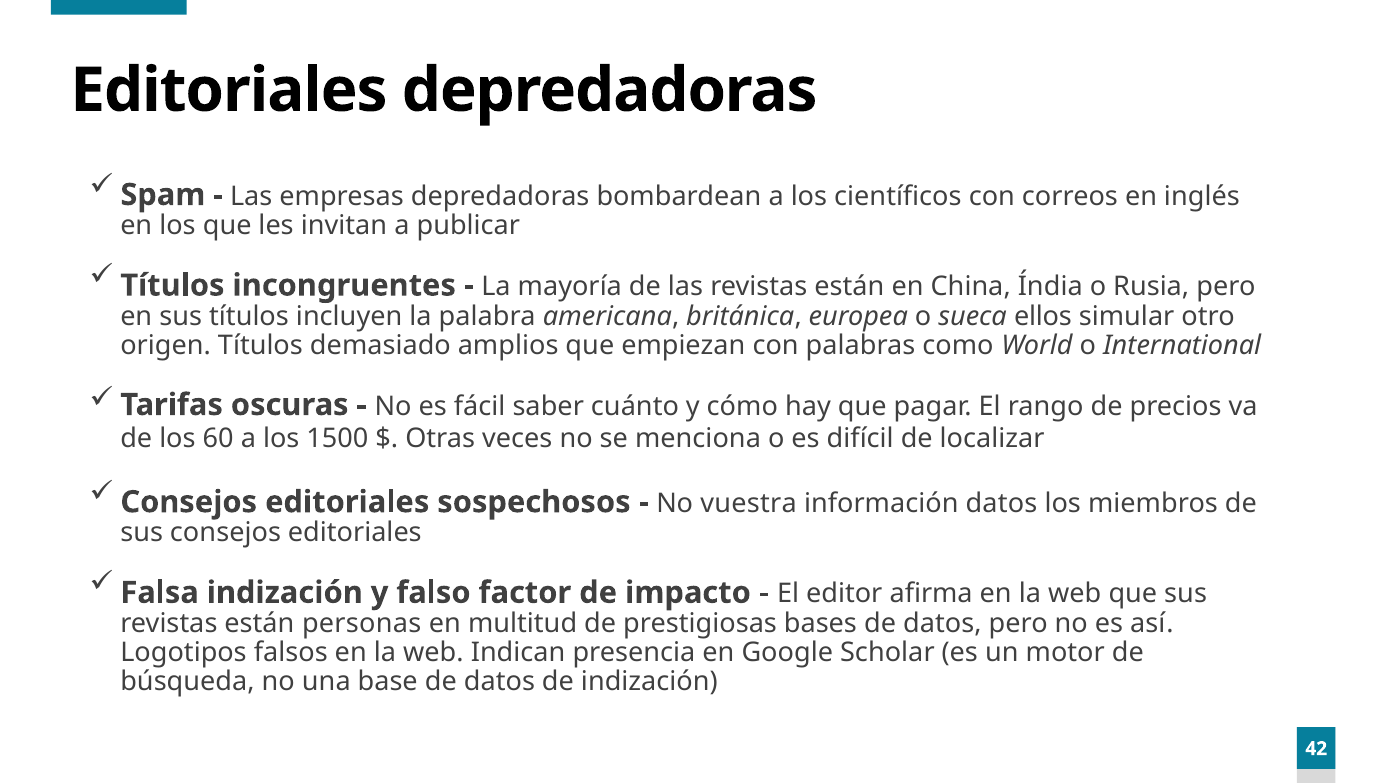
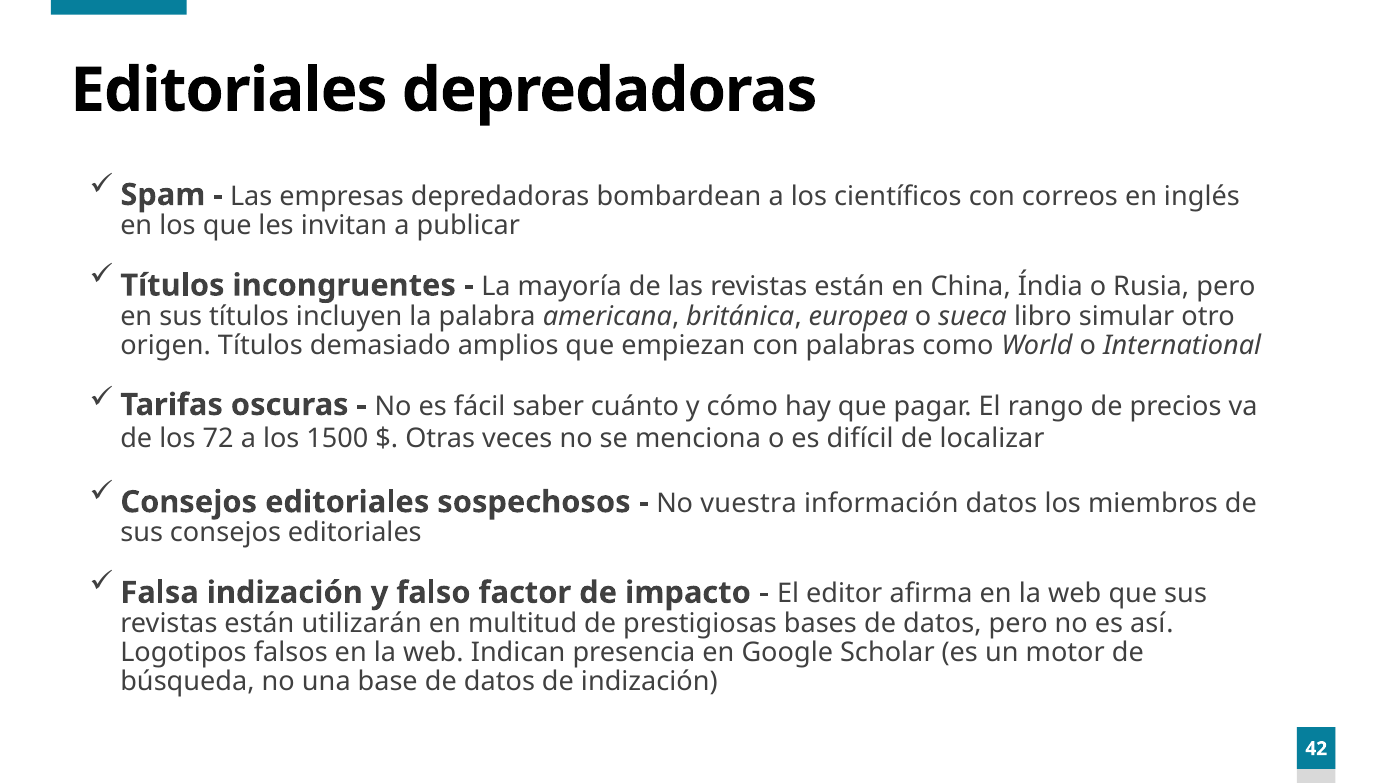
ellos: ellos -> libro
60: 60 -> 72
personas: personas -> utilizarán
